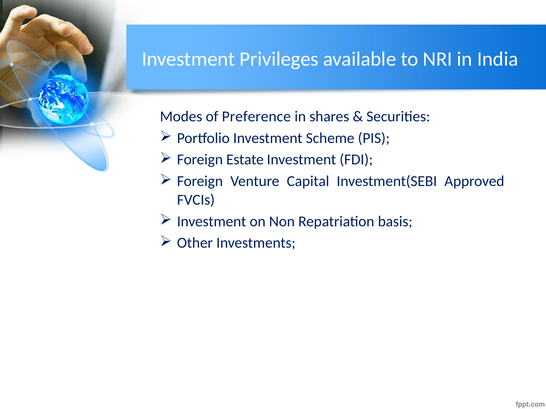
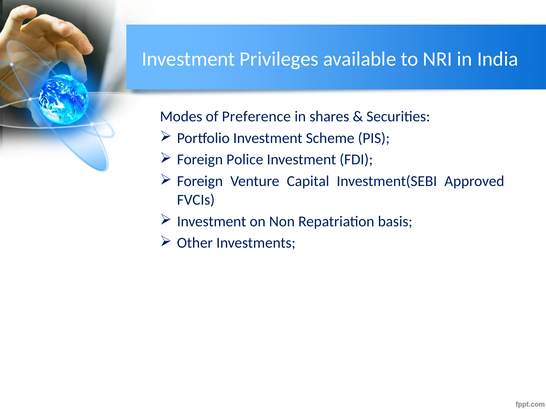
Estate: Estate -> Police
